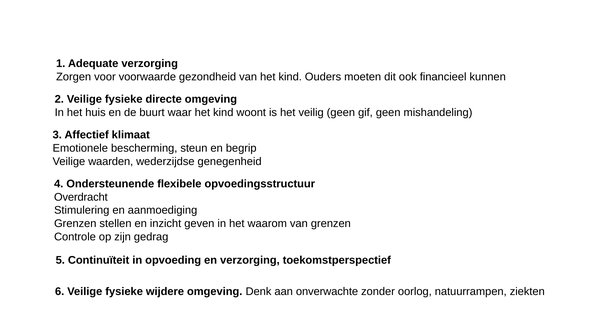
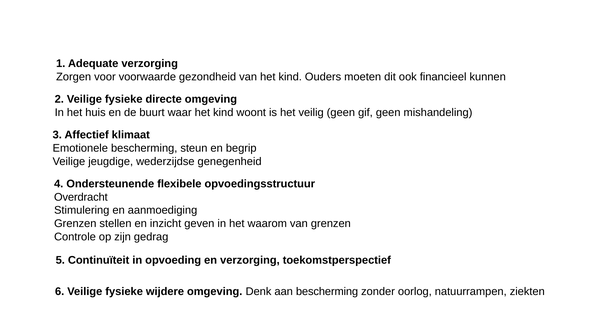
waarden: waarden -> jeugdige
aan onverwachte: onverwachte -> bescherming
